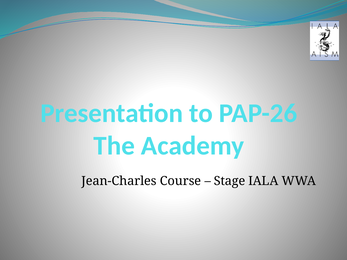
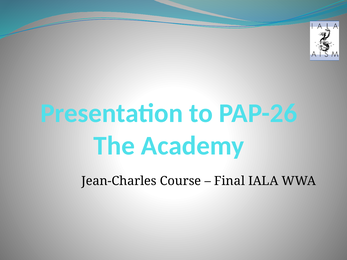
Stage: Stage -> Final
